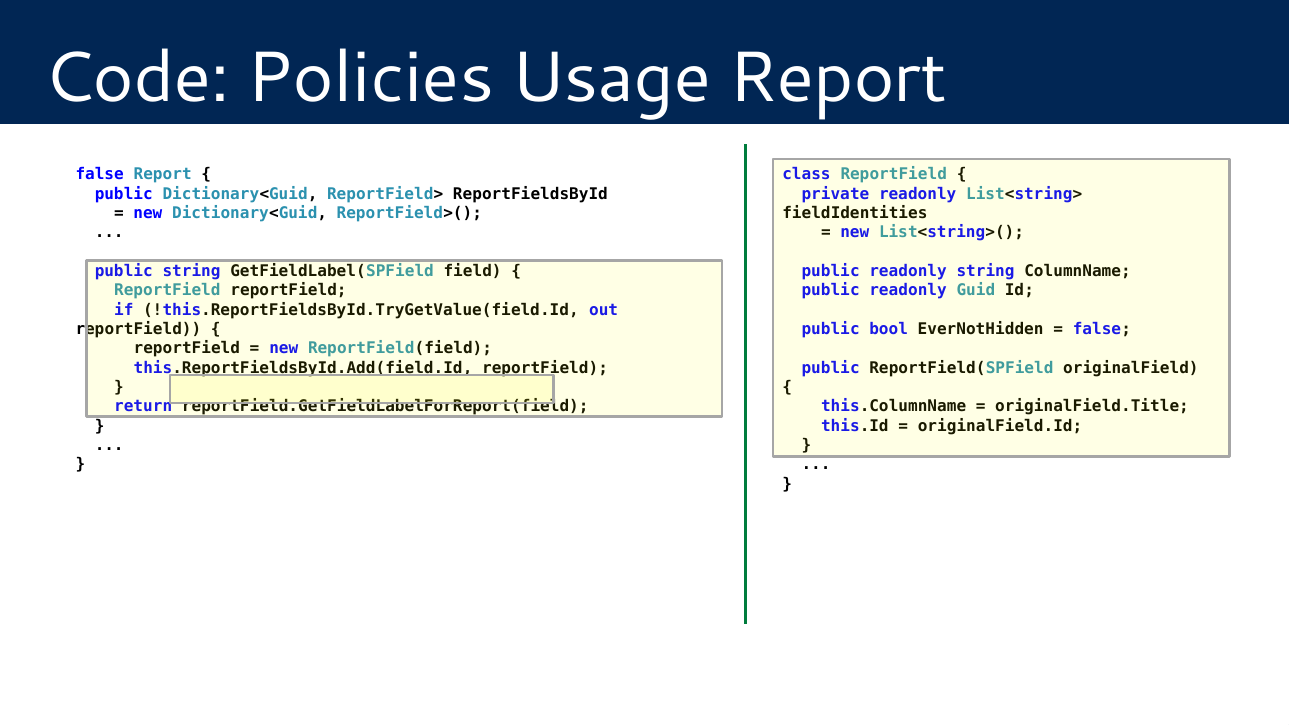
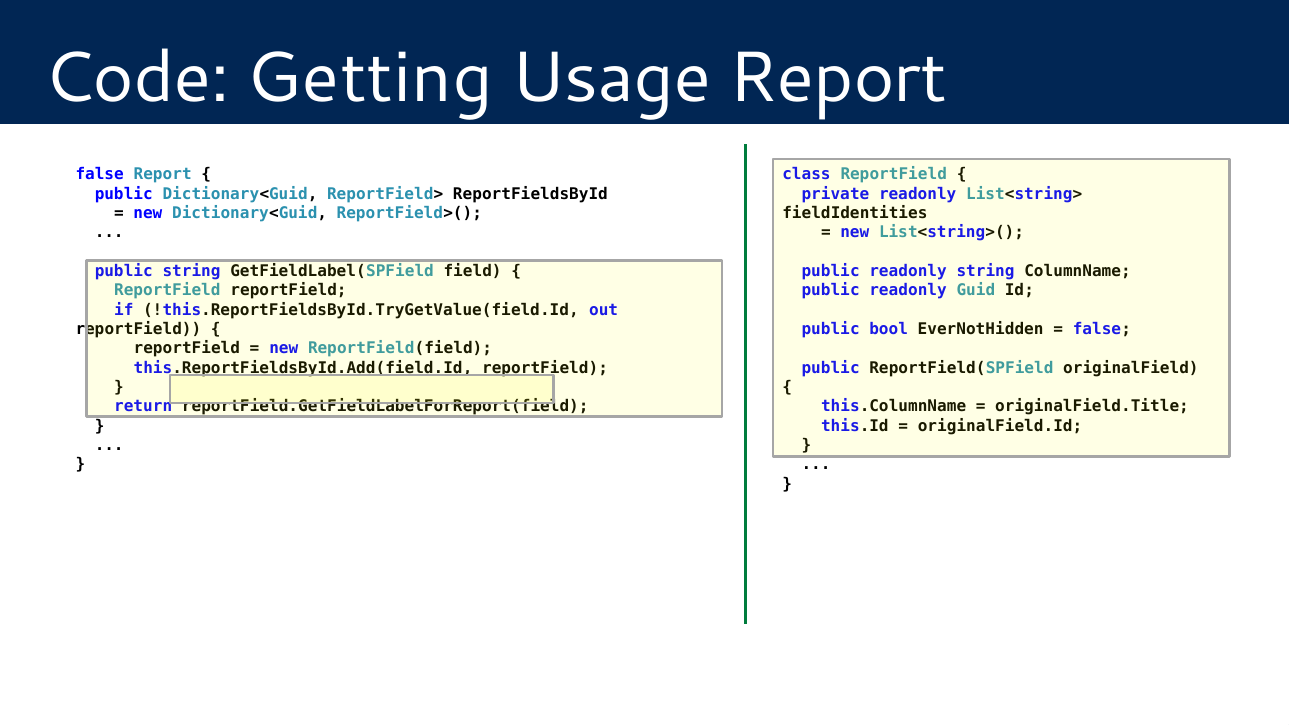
Policies: Policies -> Getting
